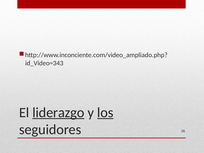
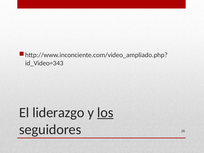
liderazgo underline: present -> none
